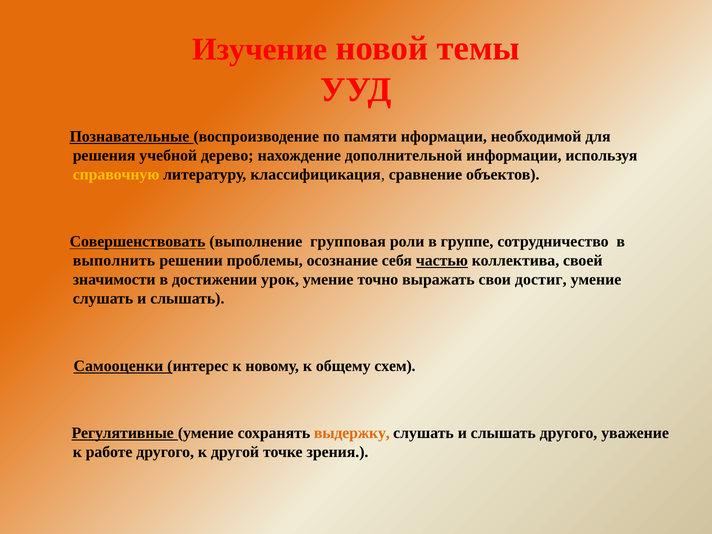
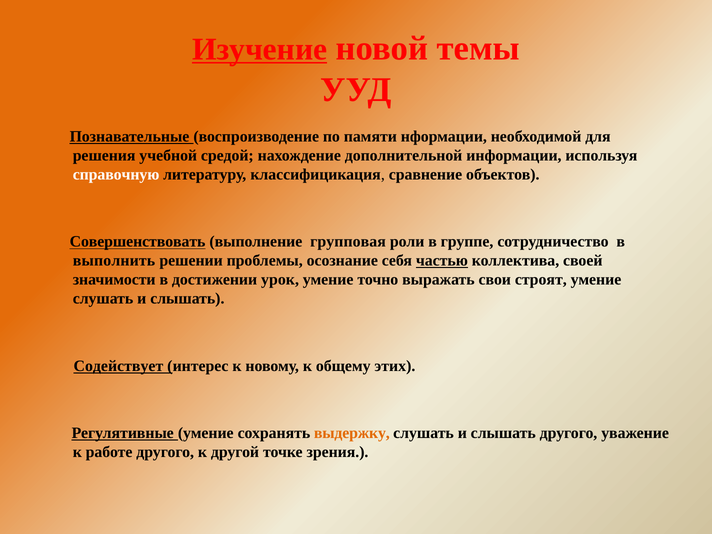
Изучение underline: none -> present
дерево: дерево -> средой
справочную colour: yellow -> white
достиг: достиг -> строят
Самооценки: Самооценки -> Содействует
схем: схем -> этих
